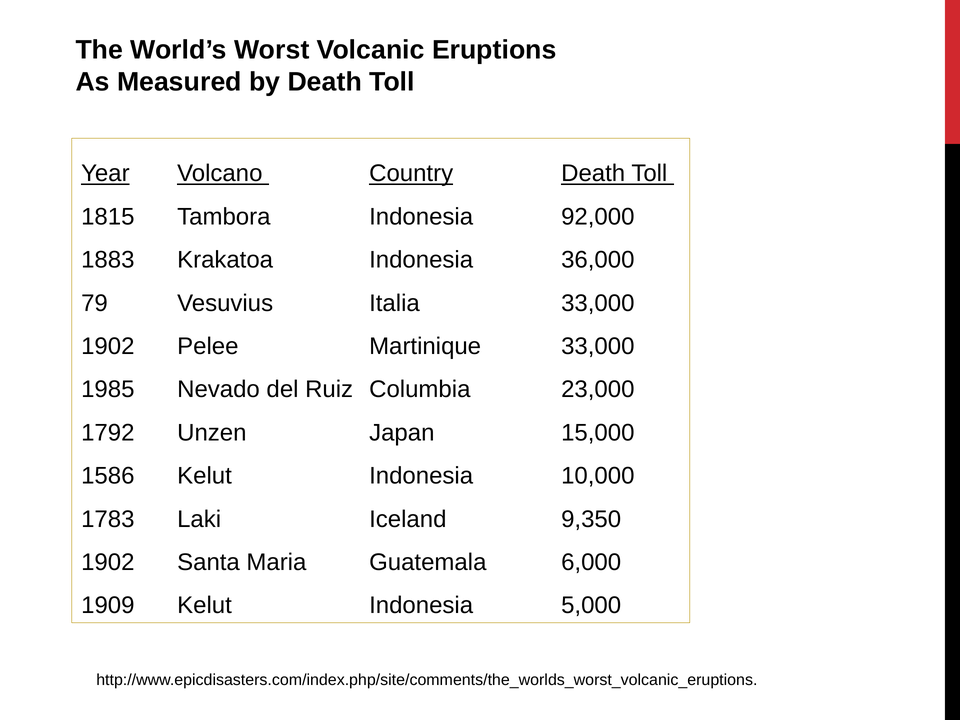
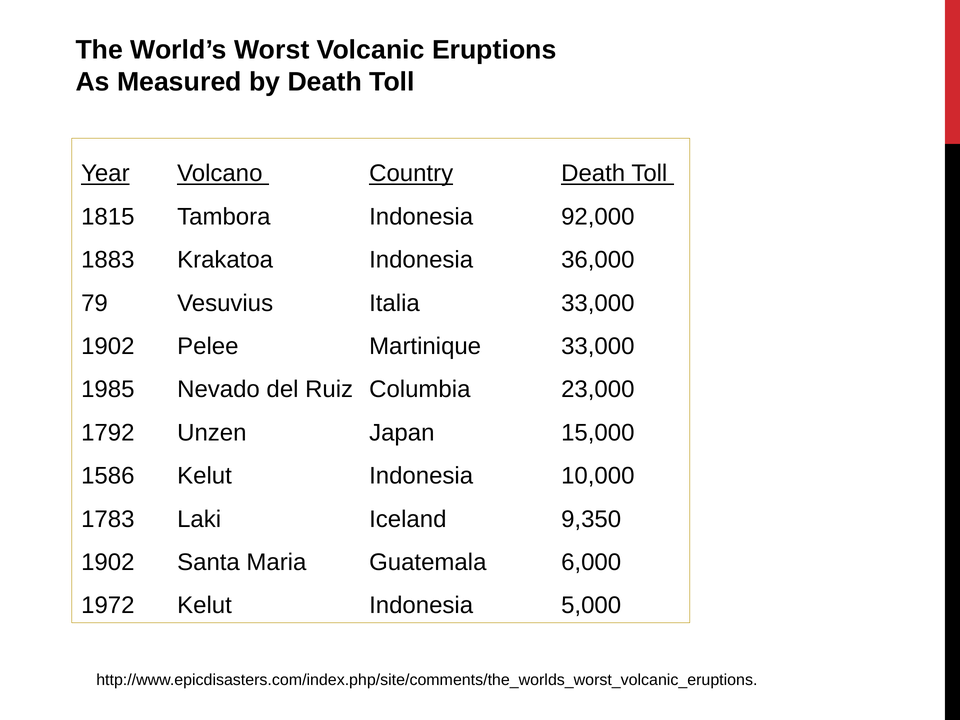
1909: 1909 -> 1972
